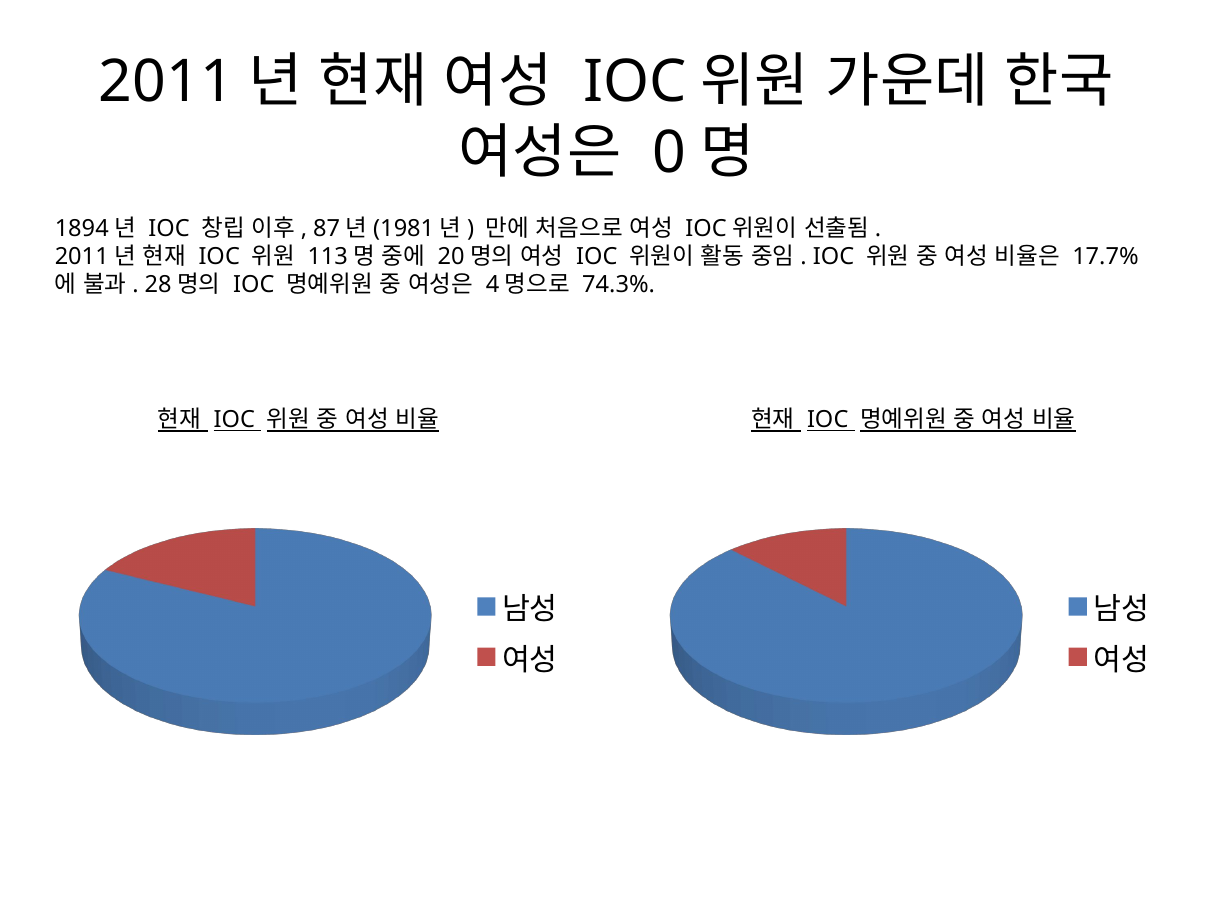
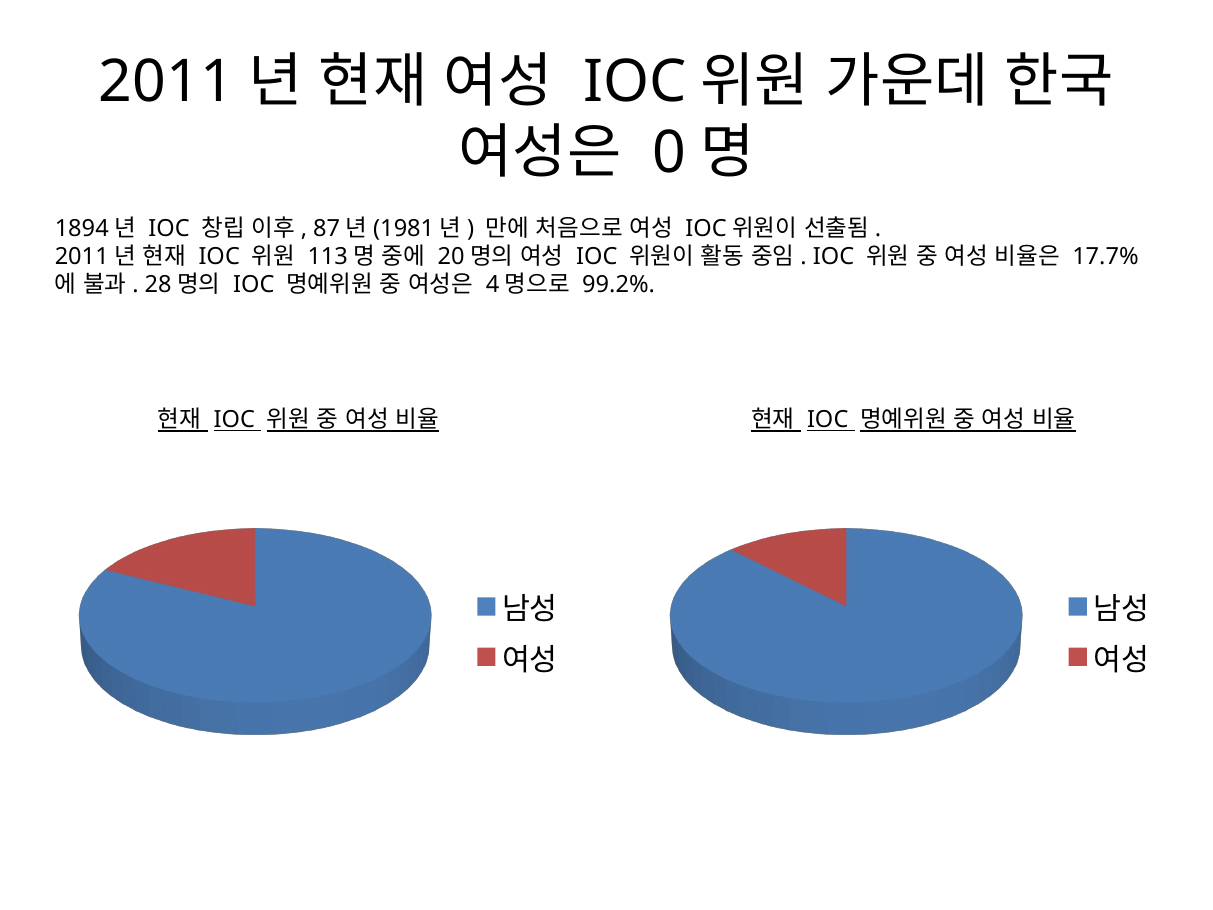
74.3%: 74.3% -> 99.2%
